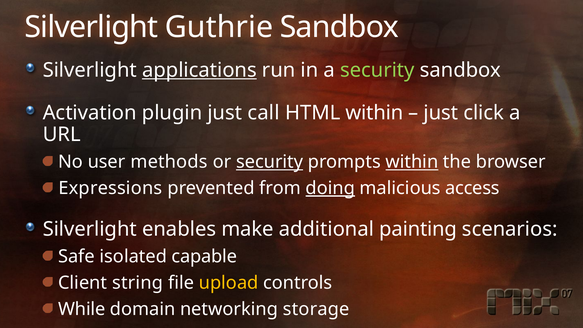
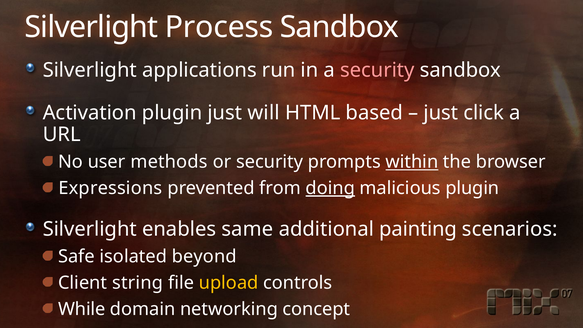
Guthrie: Guthrie -> Process
applications underline: present -> none
security at (377, 70) colour: light green -> pink
call: call -> will
HTML within: within -> based
security at (270, 162) underline: present -> none
malicious access: access -> plugin
make: make -> same
capable: capable -> beyond
storage: storage -> concept
